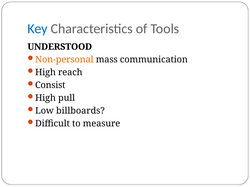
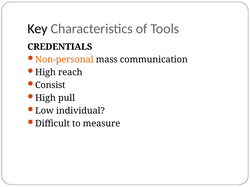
Key colour: blue -> black
UNDERSTOOD: UNDERSTOOD -> CREDENTIALS
billboards: billboards -> individual
